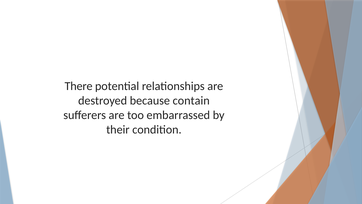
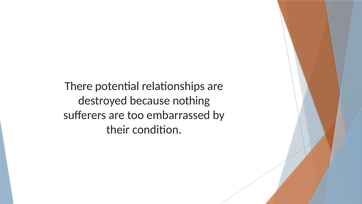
contain: contain -> nothing
